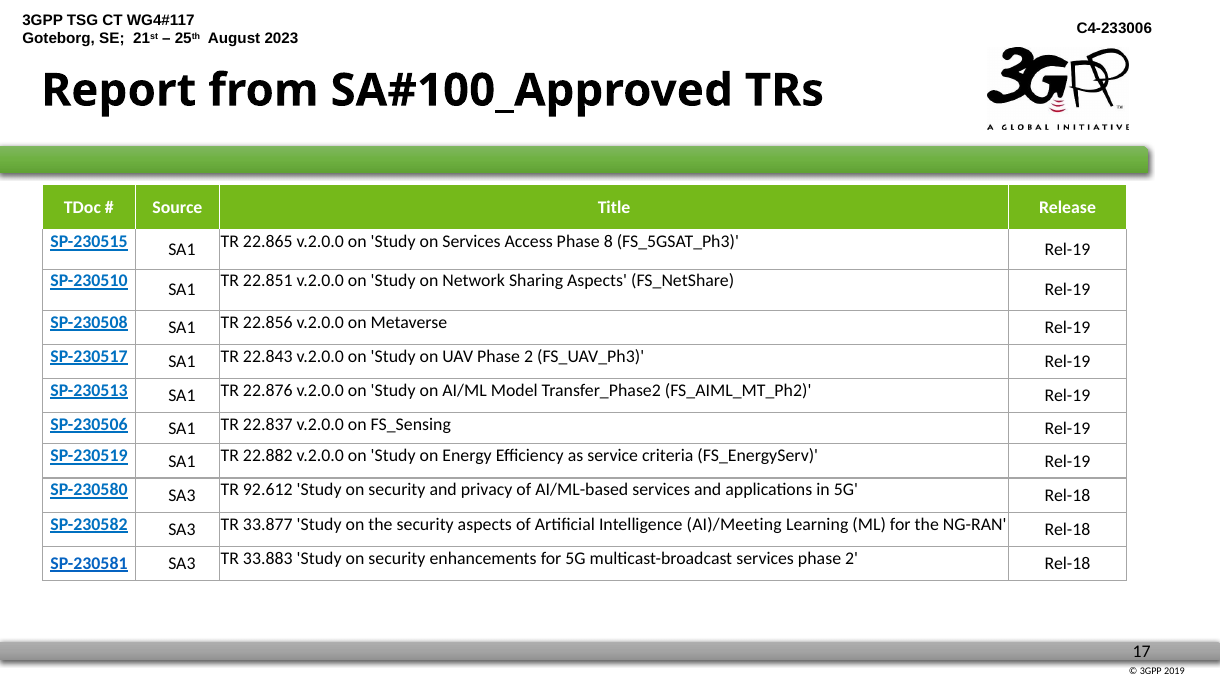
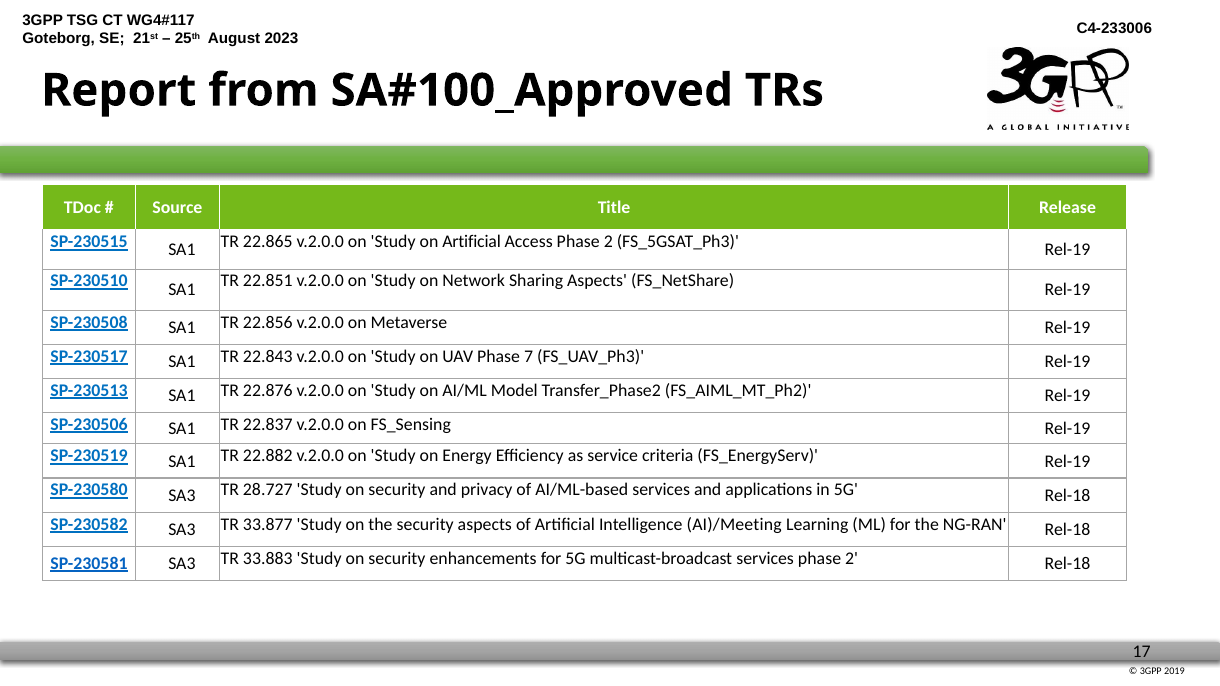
on Services: Services -> Artificial
Access Phase 8: 8 -> 2
UAV Phase 2: 2 -> 7
92.612: 92.612 -> 28.727
